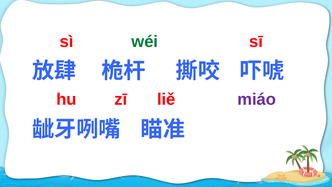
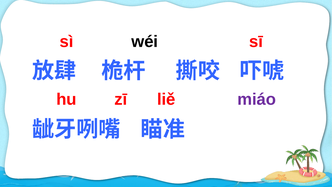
wéi colour: green -> black
